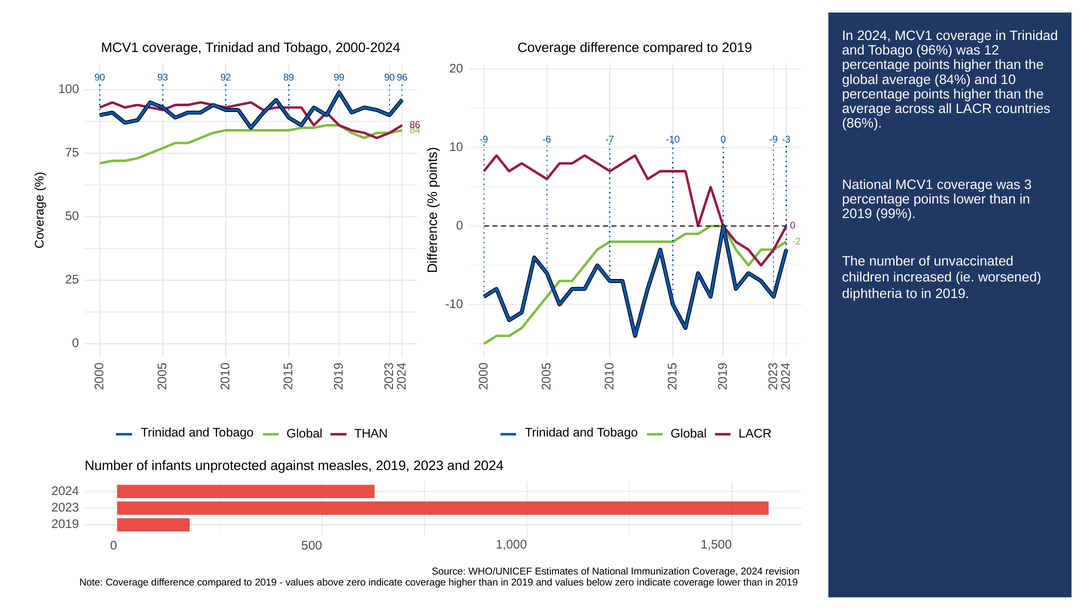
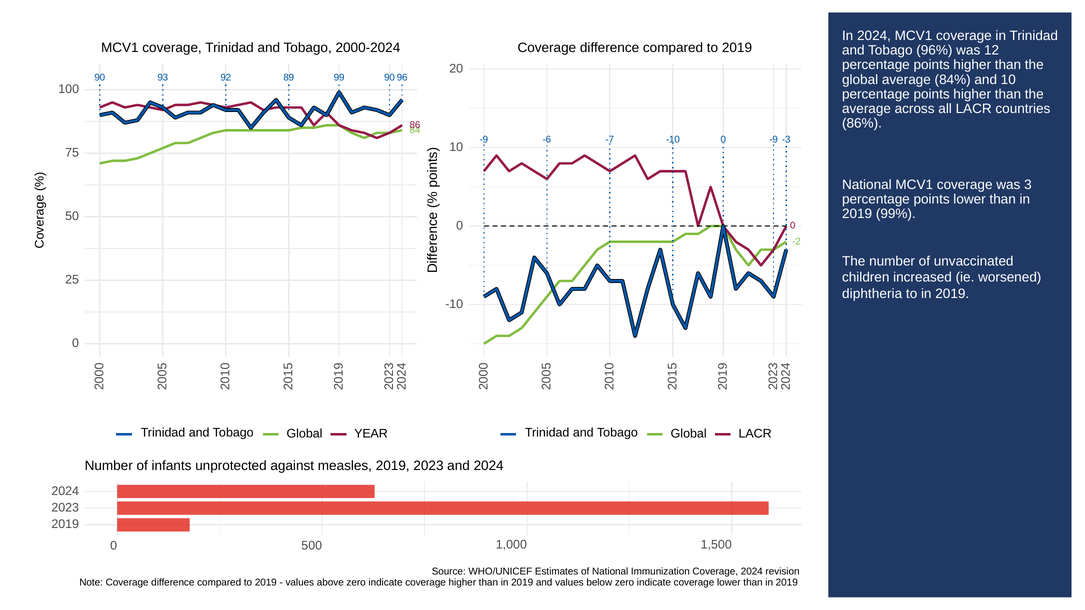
Global THAN: THAN -> YEAR
